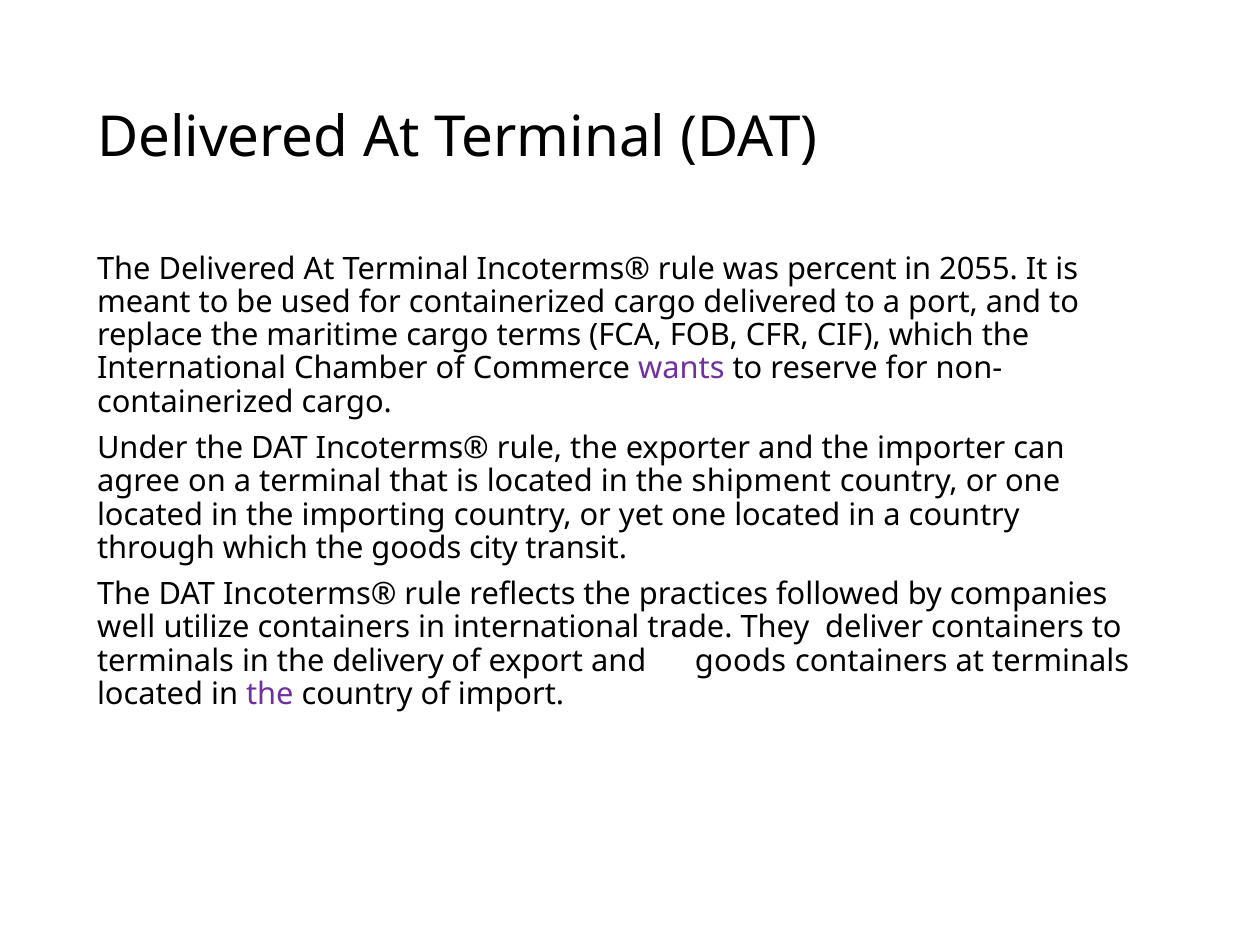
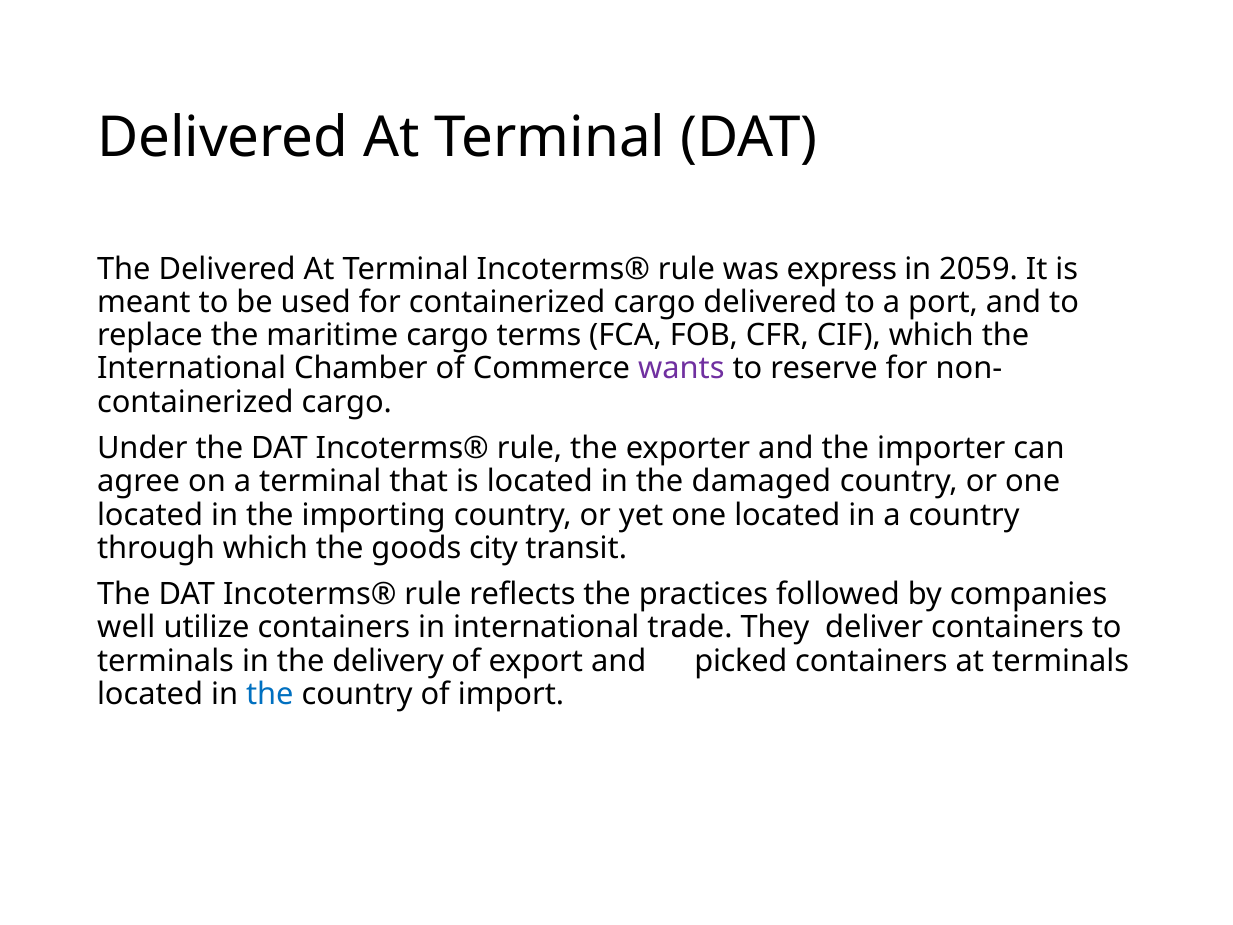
percent: percent -> express
2055: 2055 -> 2059
shipment: shipment -> damaged
and goods: goods -> picked
the at (270, 694) colour: purple -> blue
